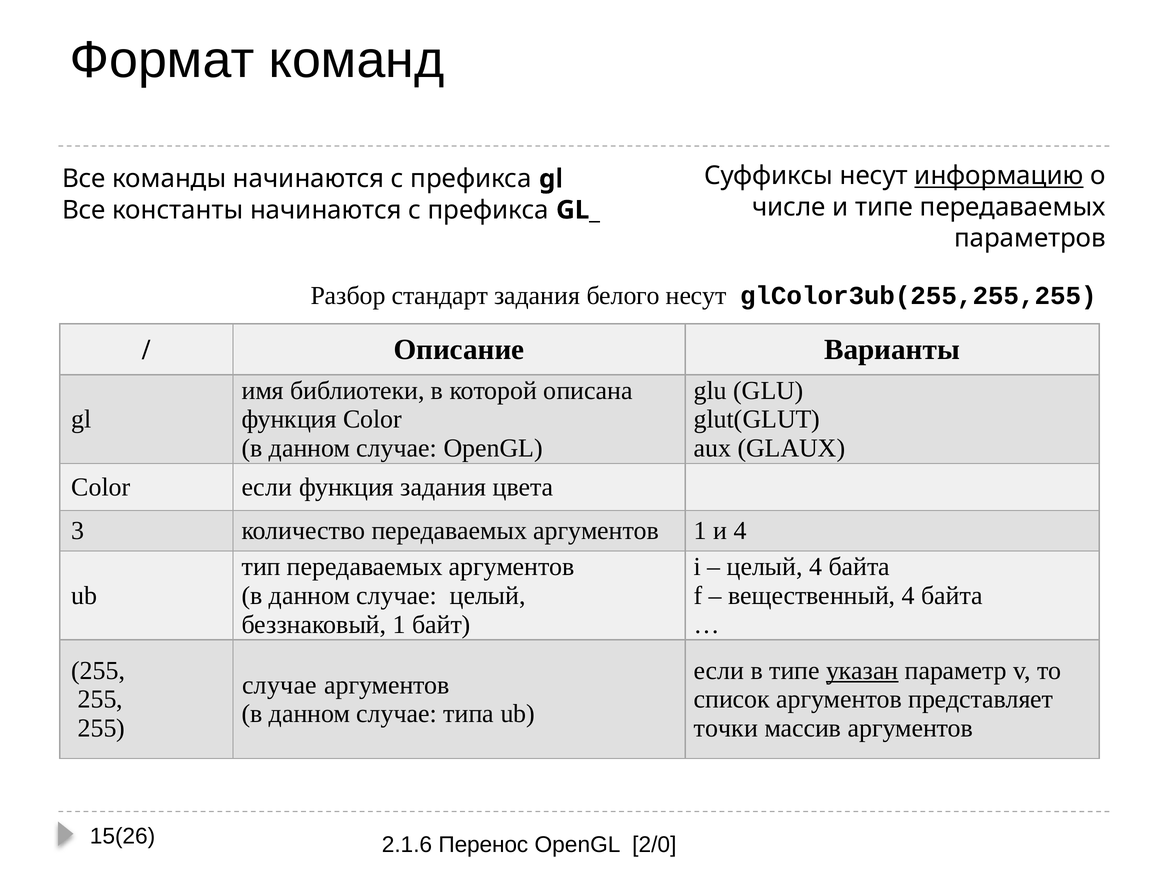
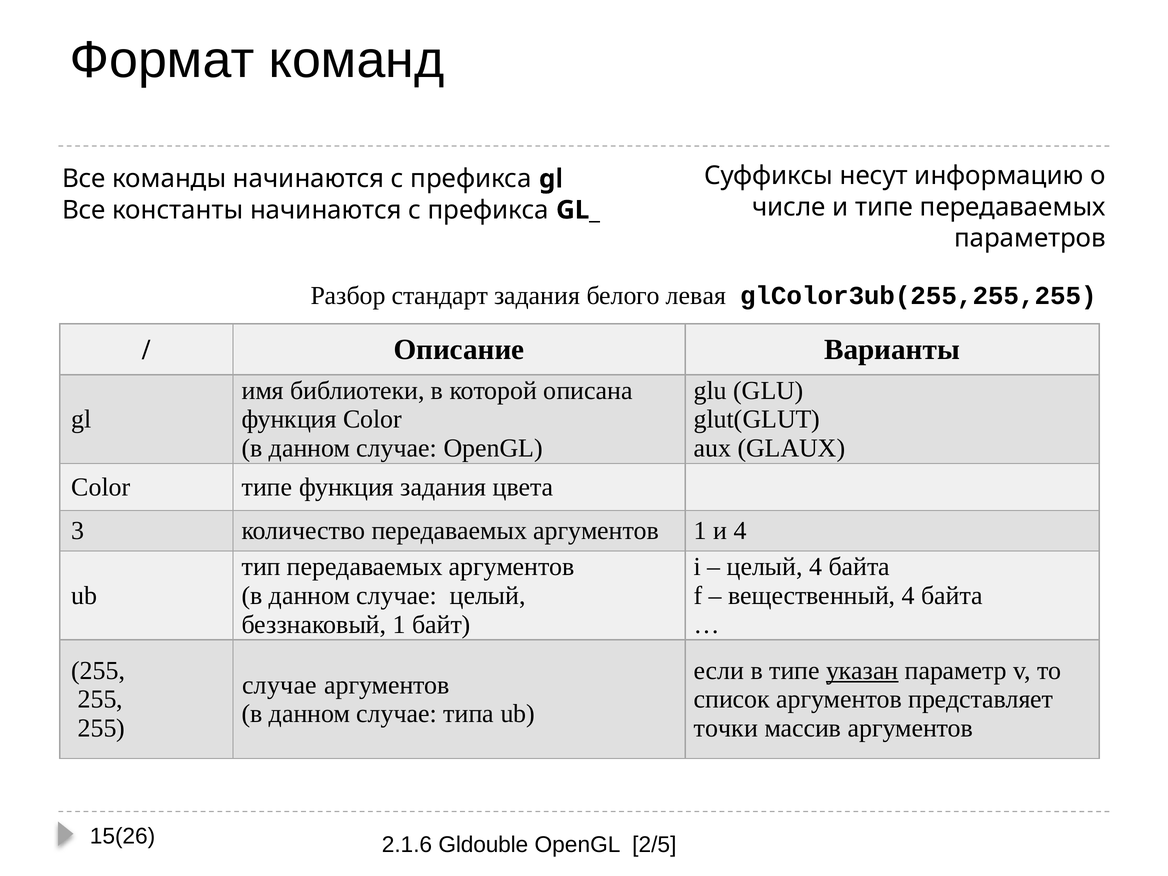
информацию underline: present -> none
белого несут: несут -> левая
Color если: если -> типе
Перенос: Перенос -> Gldouble
2/0: 2/0 -> 2/5
